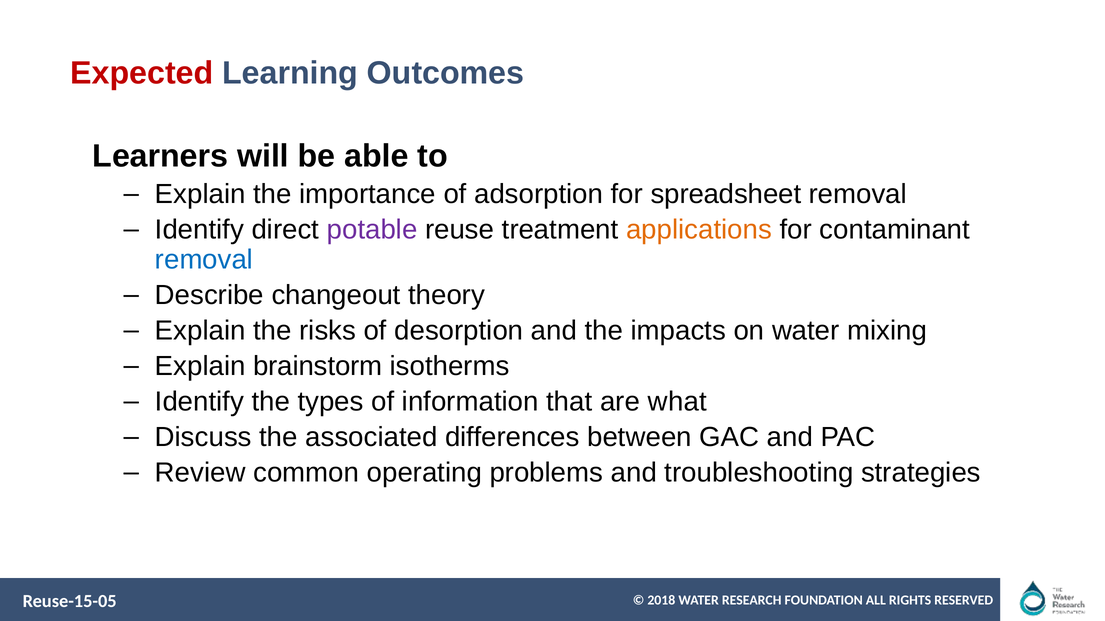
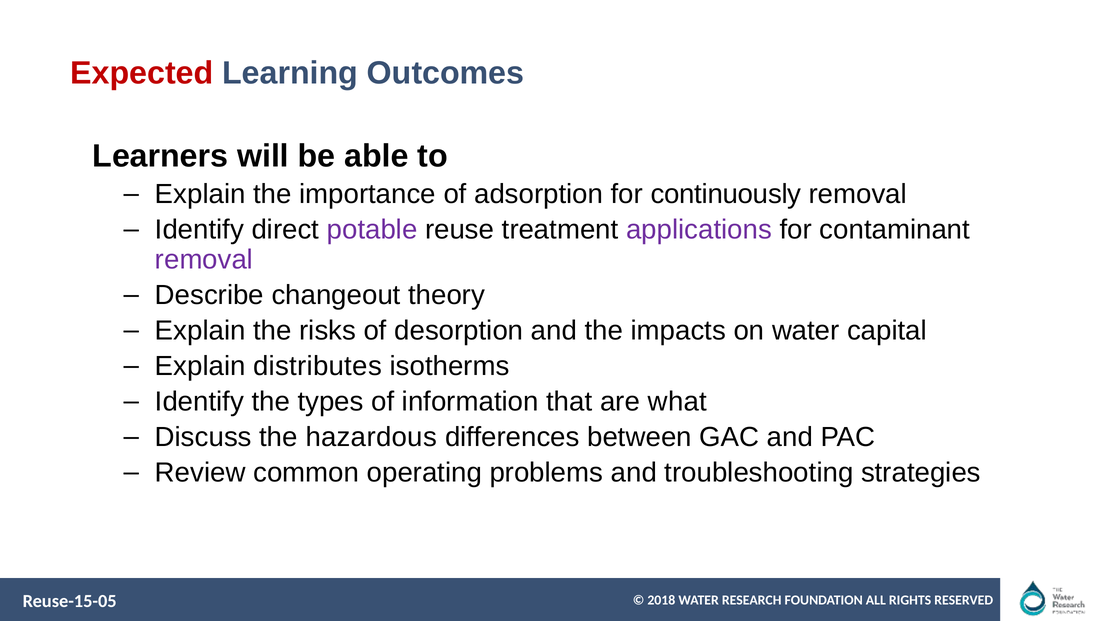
spreadsheet: spreadsheet -> continuously
applications colour: orange -> purple
removal at (204, 260) colour: blue -> purple
mixing: mixing -> capital
brainstorm: brainstorm -> distributes
associated: associated -> hazardous
